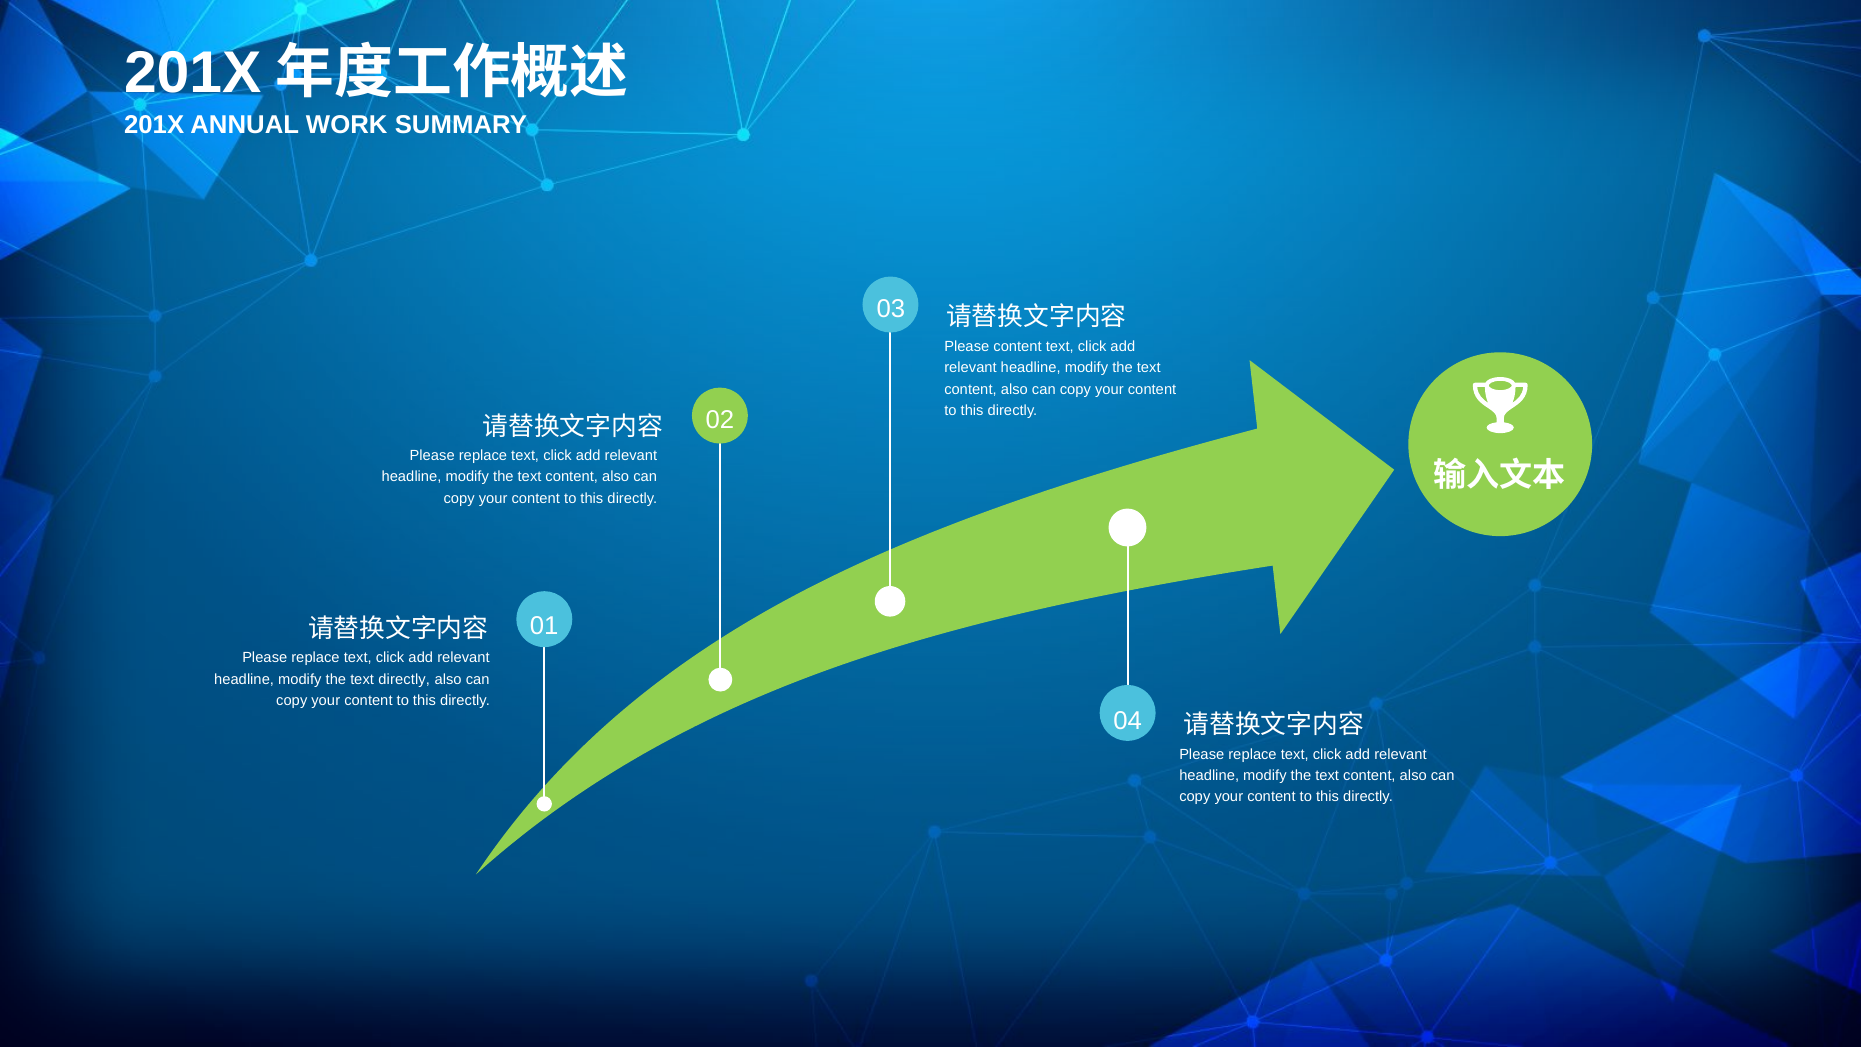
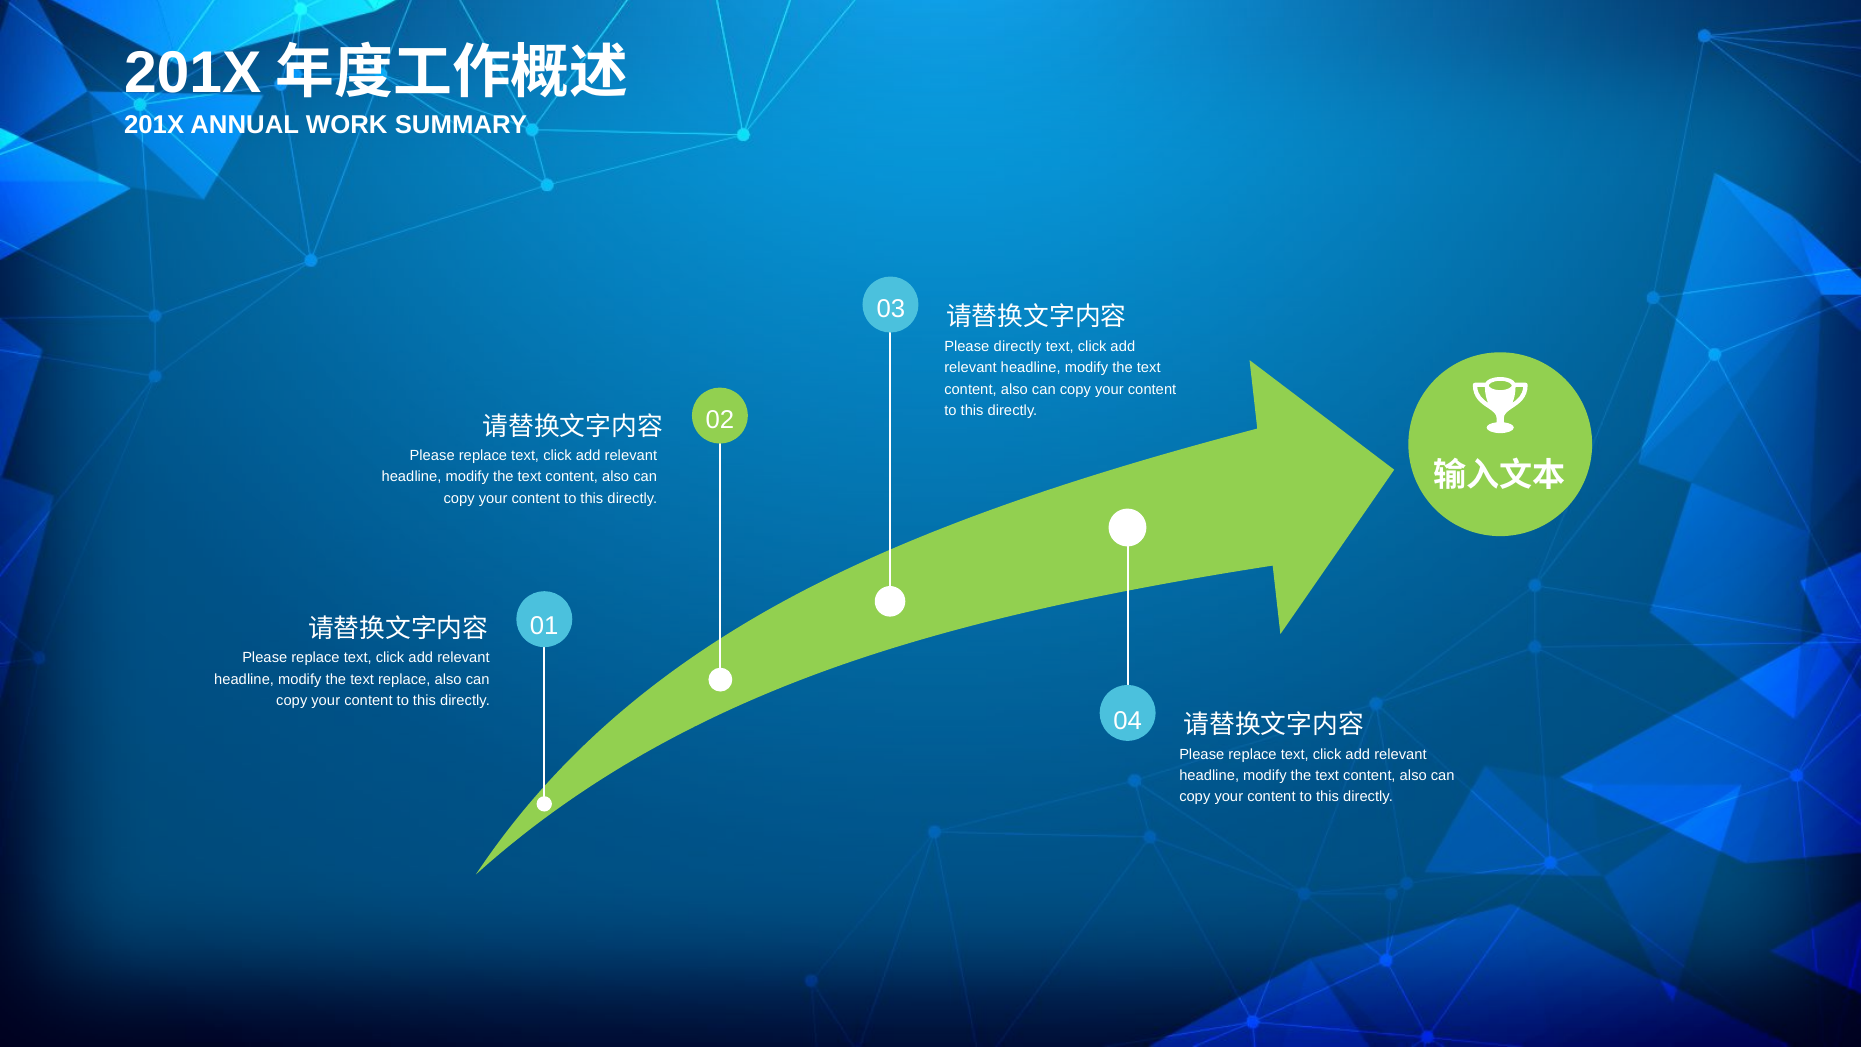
Please content: content -> directly
text directly: directly -> replace
